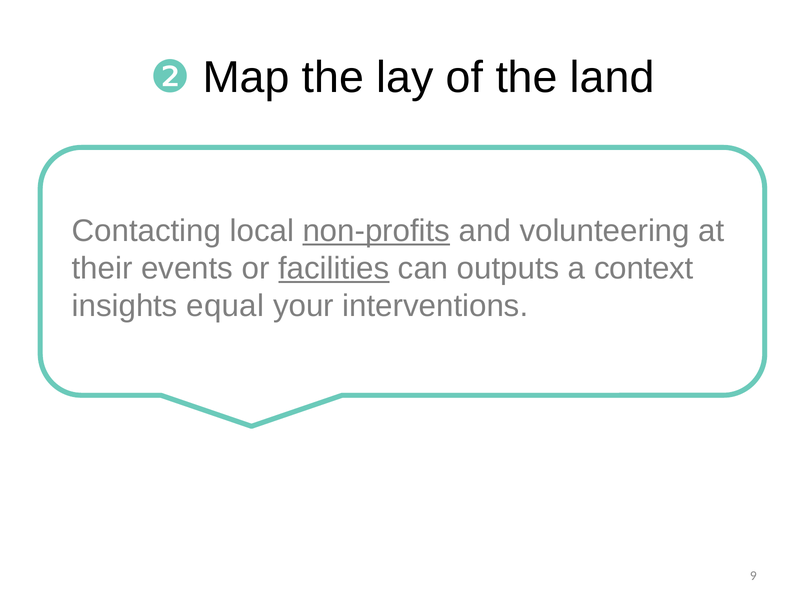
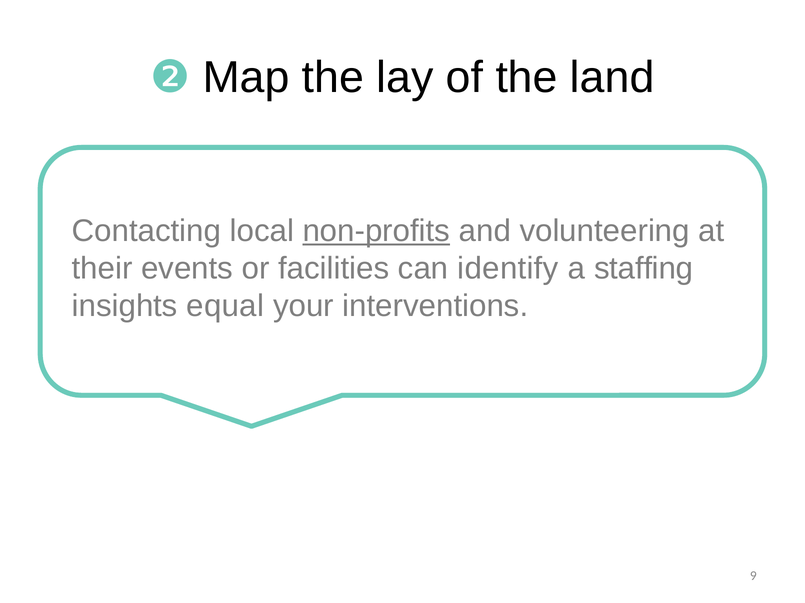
facilities underline: present -> none
outputs: outputs -> identify
context: context -> staffing
